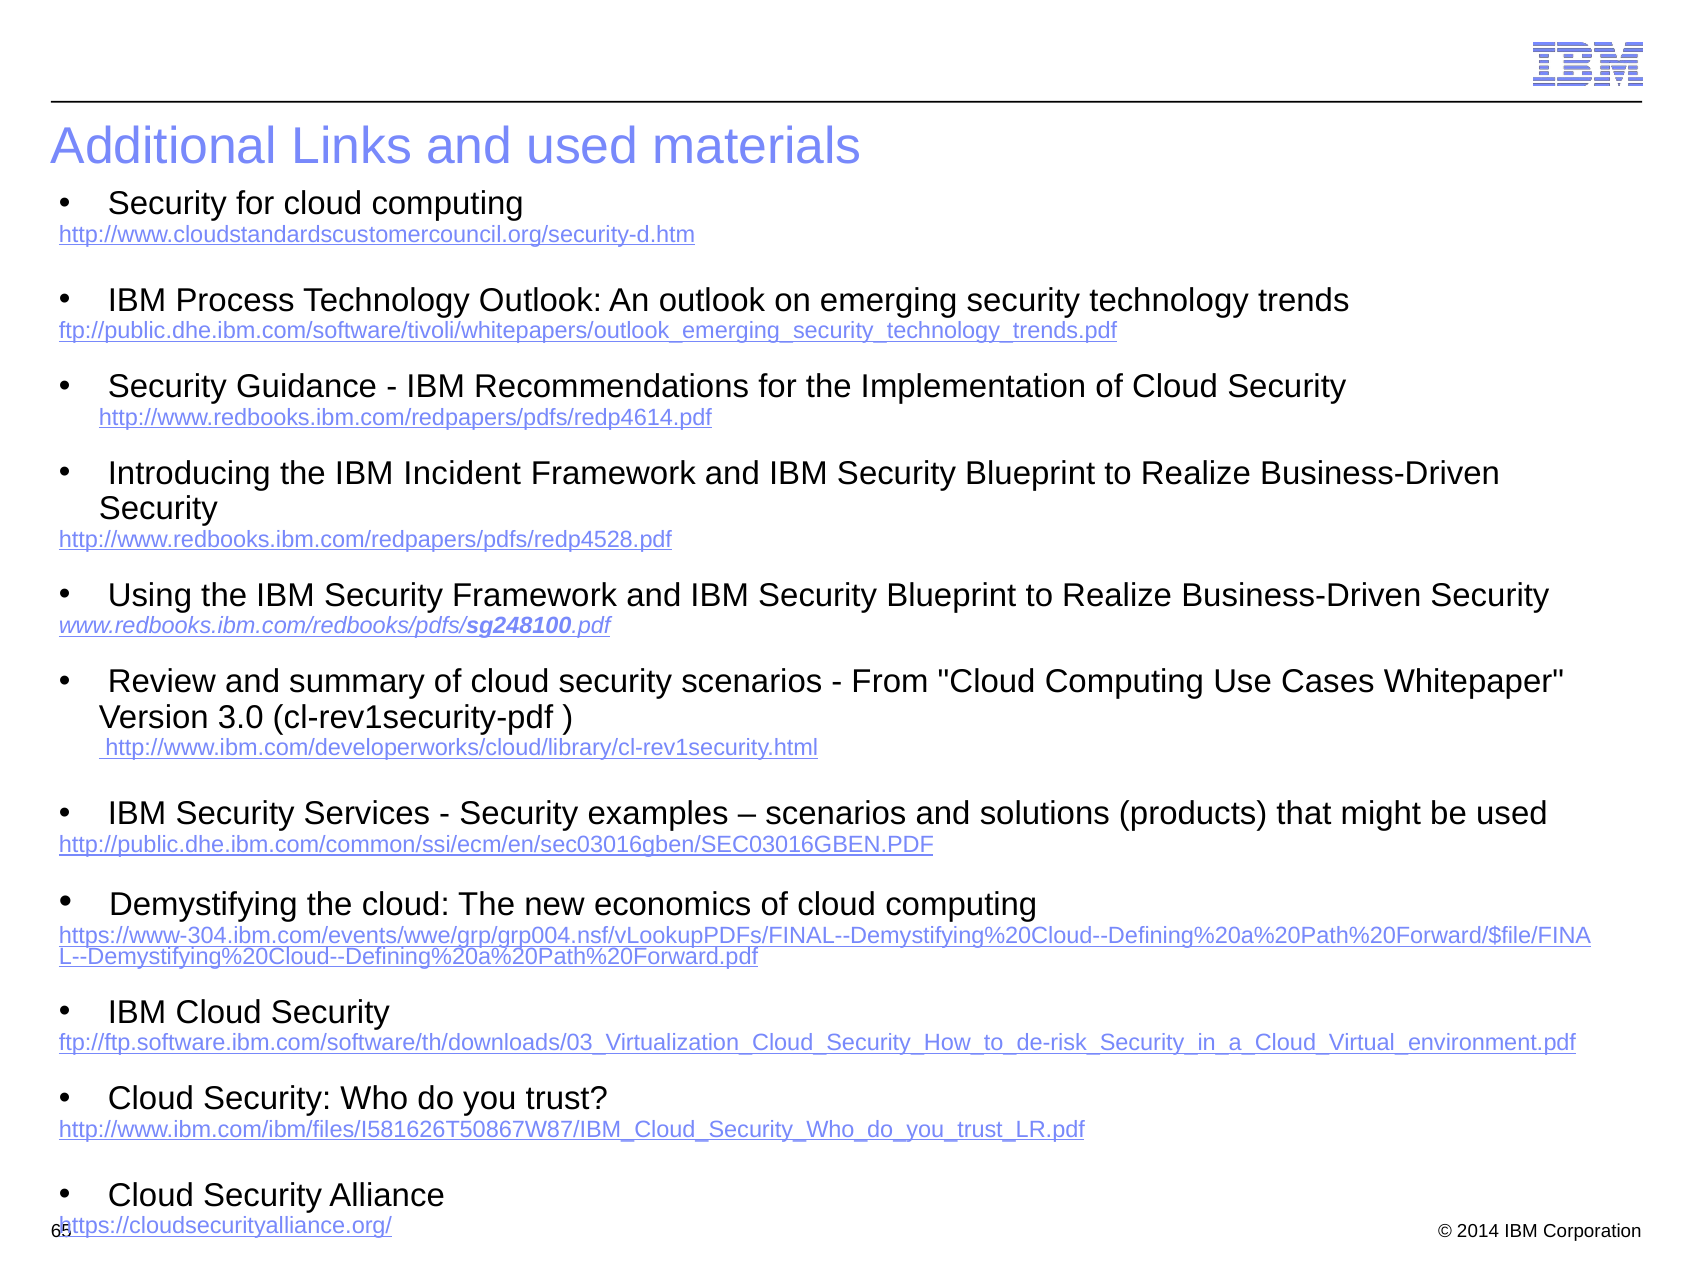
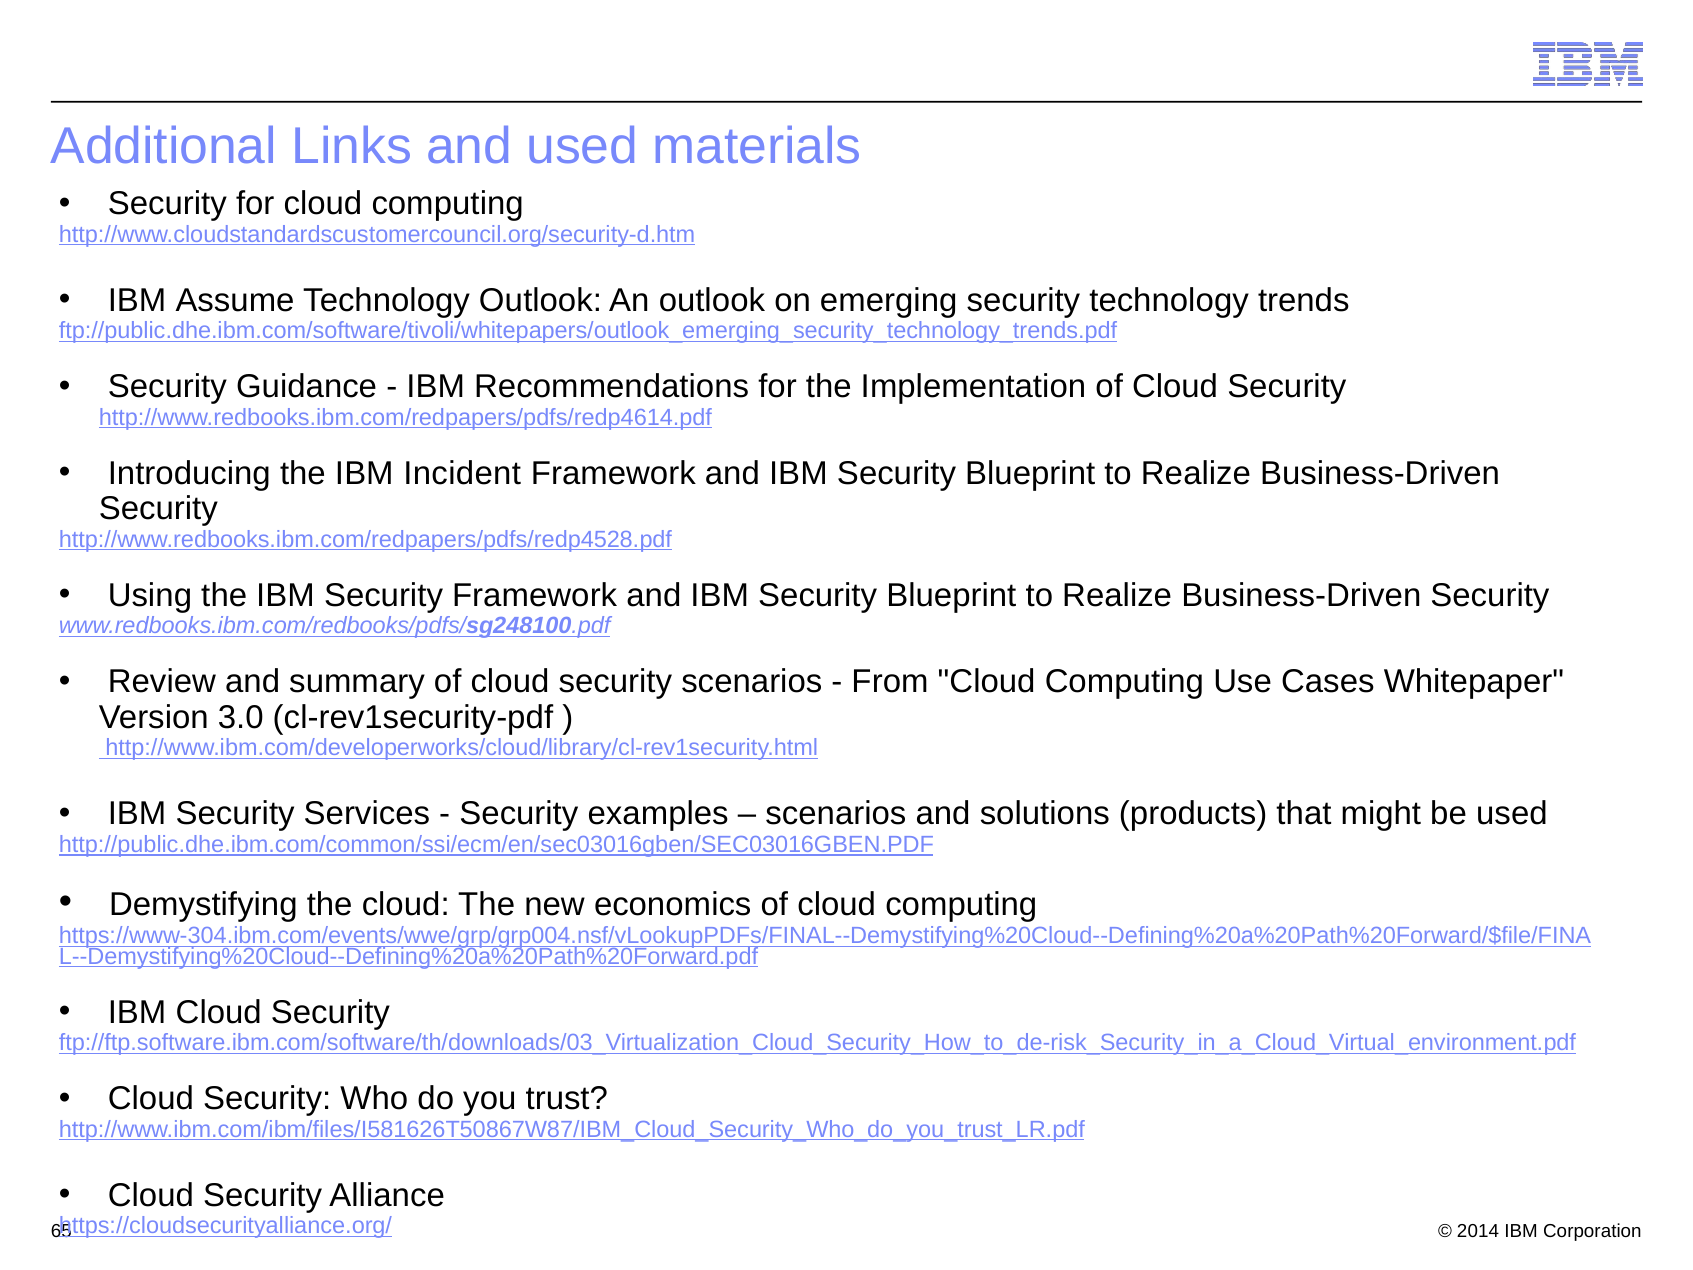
Process: Process -> Assume
